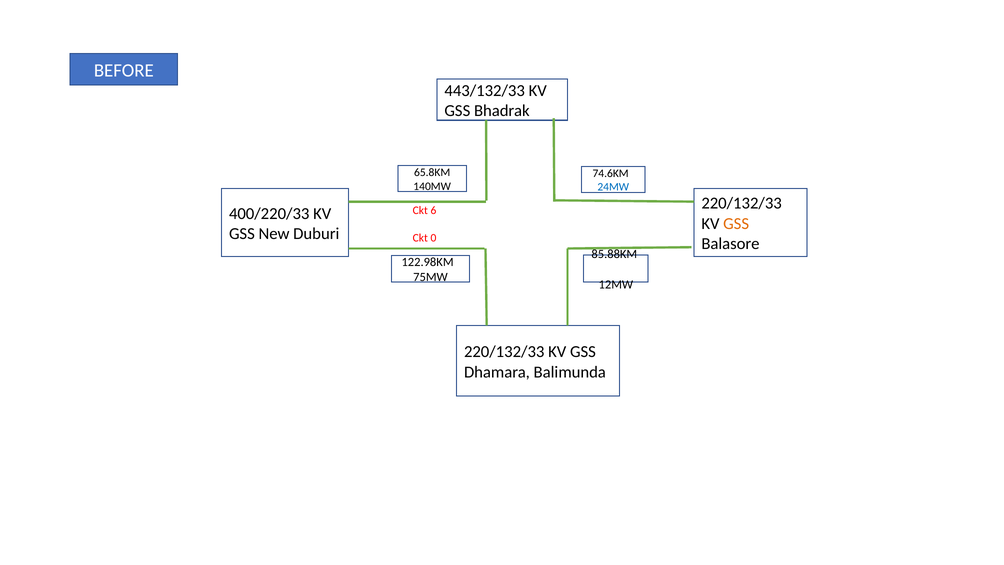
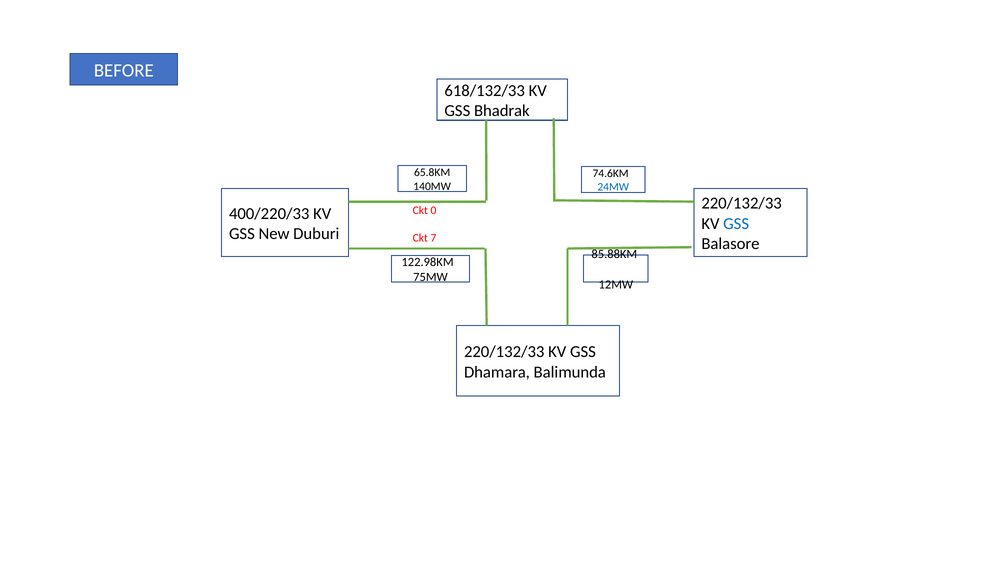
443/132/33: 443/132/33 -> 618/132/33
6: 6 -> 0
GSS at (736, 223) colour: orange -> blue
0: 0 -> 7
